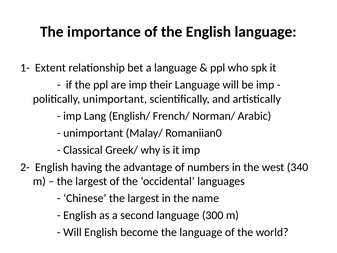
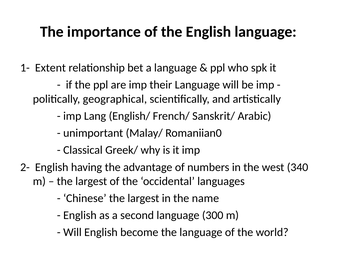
politically unimportant: unimportant -> geographical
Norman/: Norman/ -> Sanskrit/
